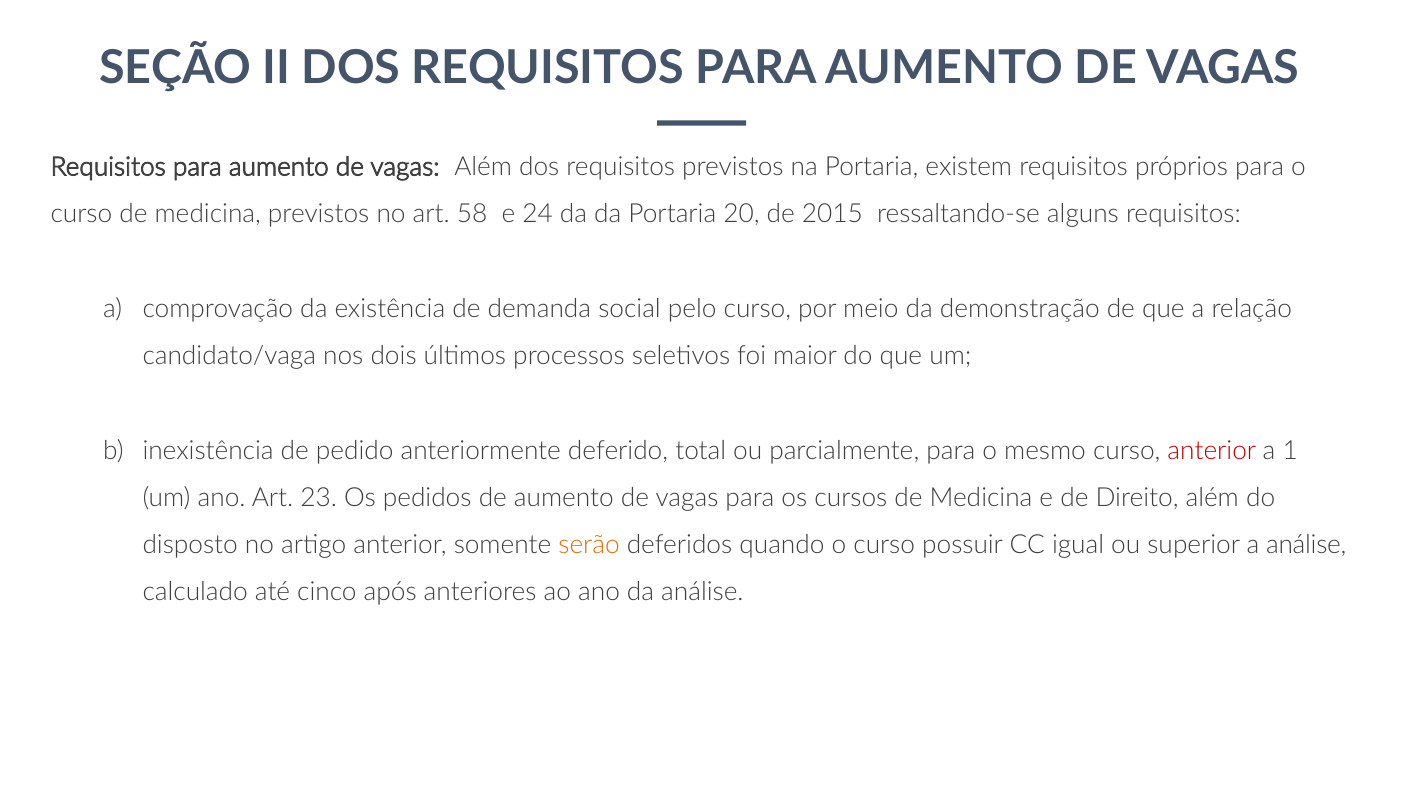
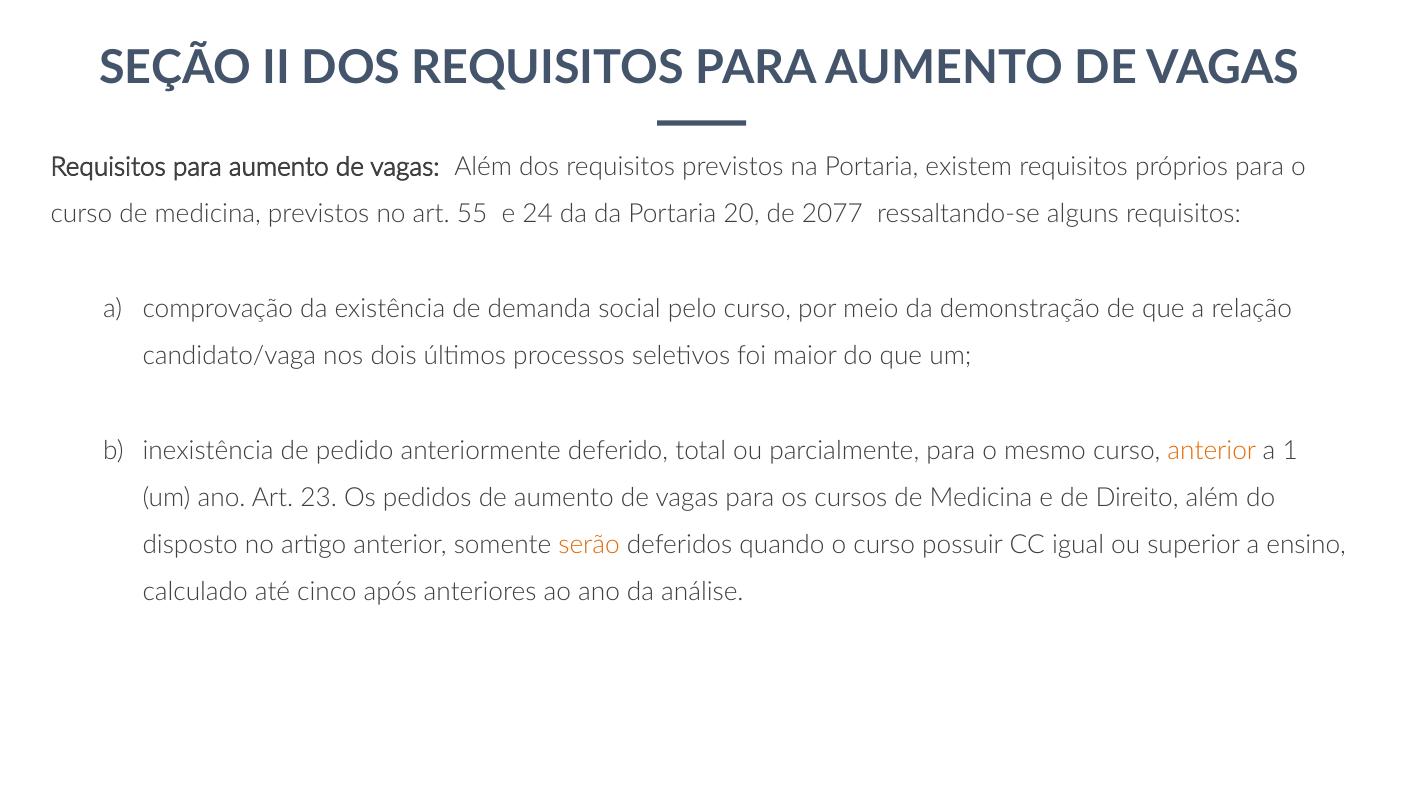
58: 58 -> 55
2015: 2015 -> 2077
anterior at (1212, 450) colour: red -> orange
a análise: análise -> ensino
